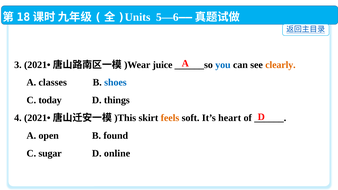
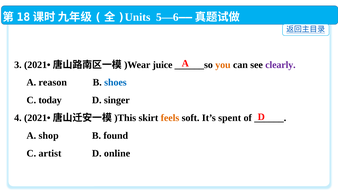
you colour: blue -> orange
clearly colour: orange -> purple
classes: classes -> reason
things: things -> singer
heart: heart -> spent
open: open -> shop
sugar: sugar -> artist
